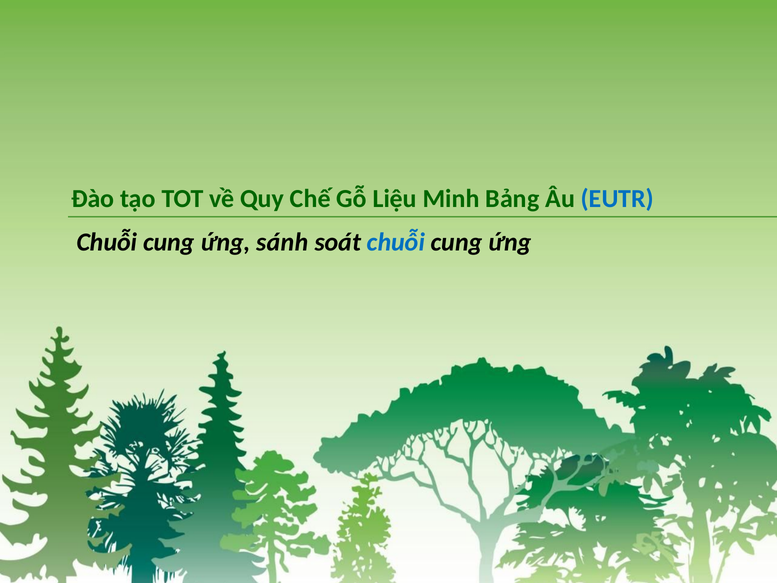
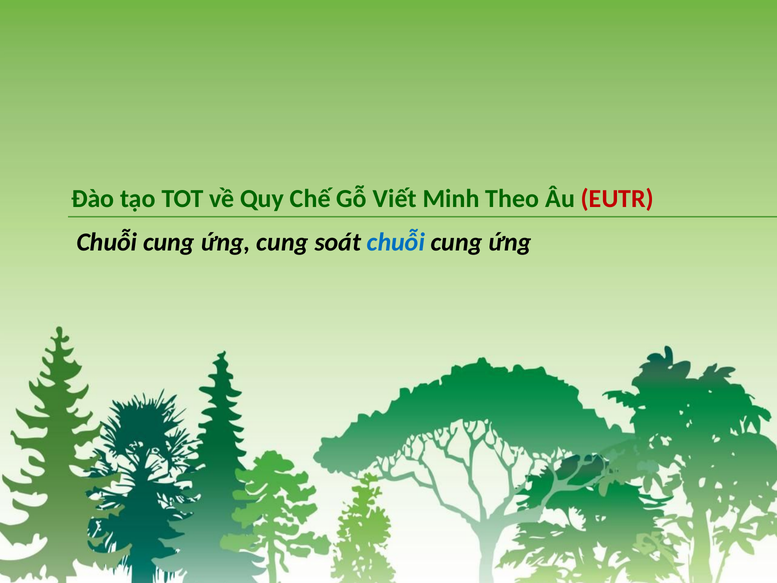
Liệu: Liệu -> Viết
Bảng: Bảng -> Theo
EUTR colour: blue -> red
ứng sánh: sánh -> cung
